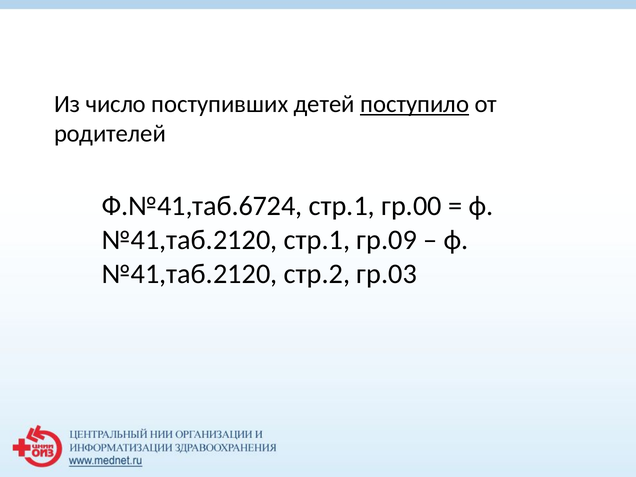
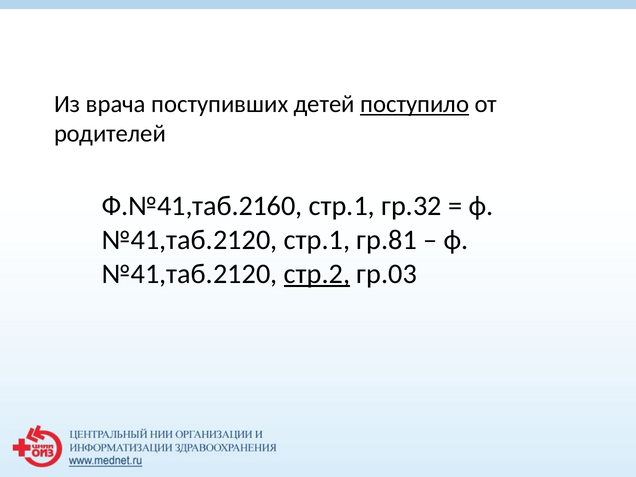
число: число -> врача
Ф.№41,таб.6724: Ф.№41,таб.6724 -> Ф.№41,таб.2160
гр.00: гр.00 -> гр.32
гр.09: гр.09 -> гр.81
стр.2 underline: none -> present
